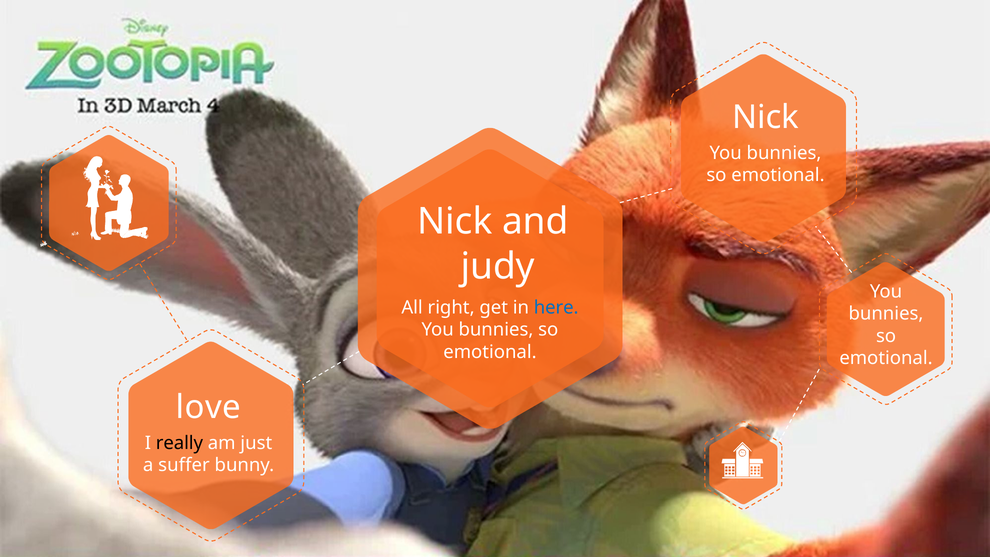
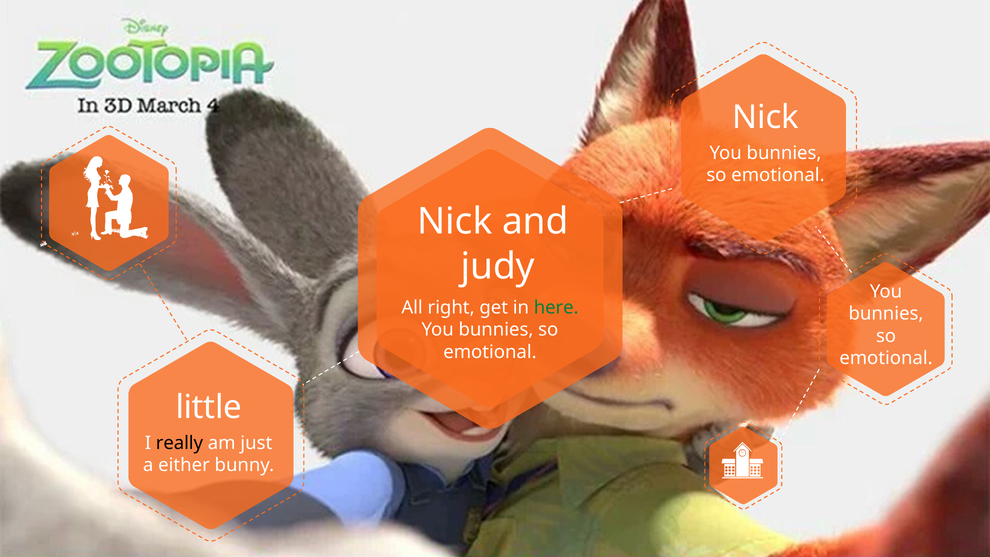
here colour: blue -> green
love: love -> little
suffer: suffer -> either
